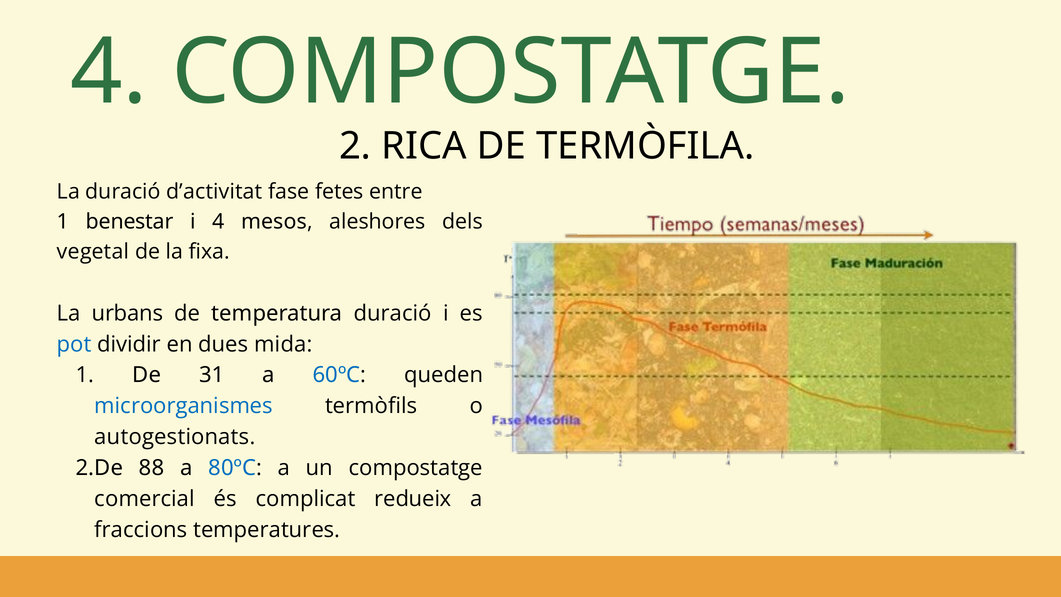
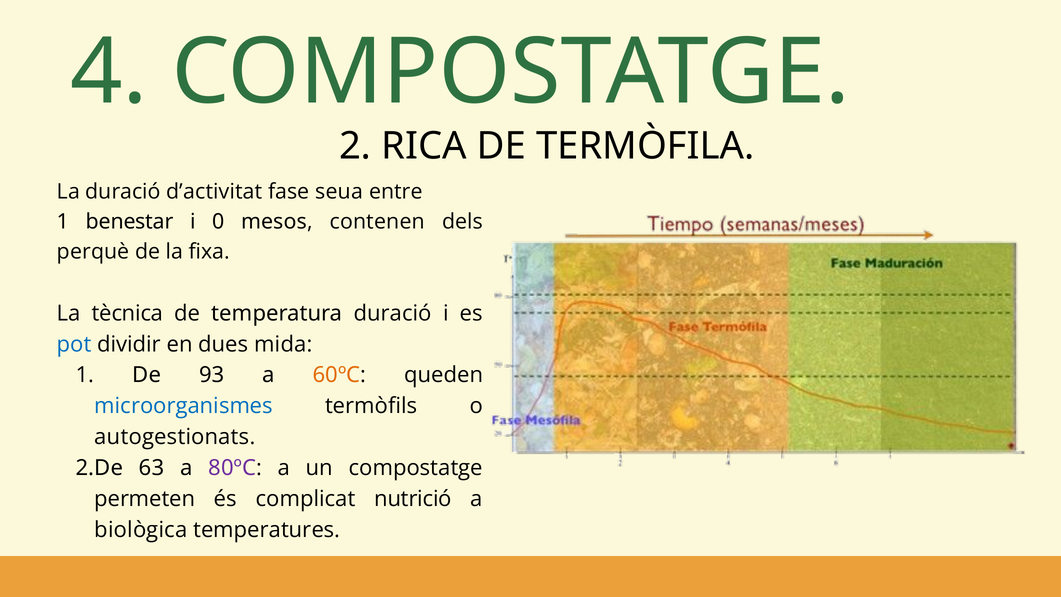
fetes: fetes -> seua
i 4: 4 -> 0
aleshores: aleshores -> contenen
vegetal: vegetal -> perquè
urbans: urbans -> tècnica
31: 31 -> 93
60ºC colour: blue -> orange
88: 88 -> 63
80ºC colour: blue -> purple
comercial: comercial -> permeten
redueix: redueix -> nutrició
fraccions: fraccions -> biològica
